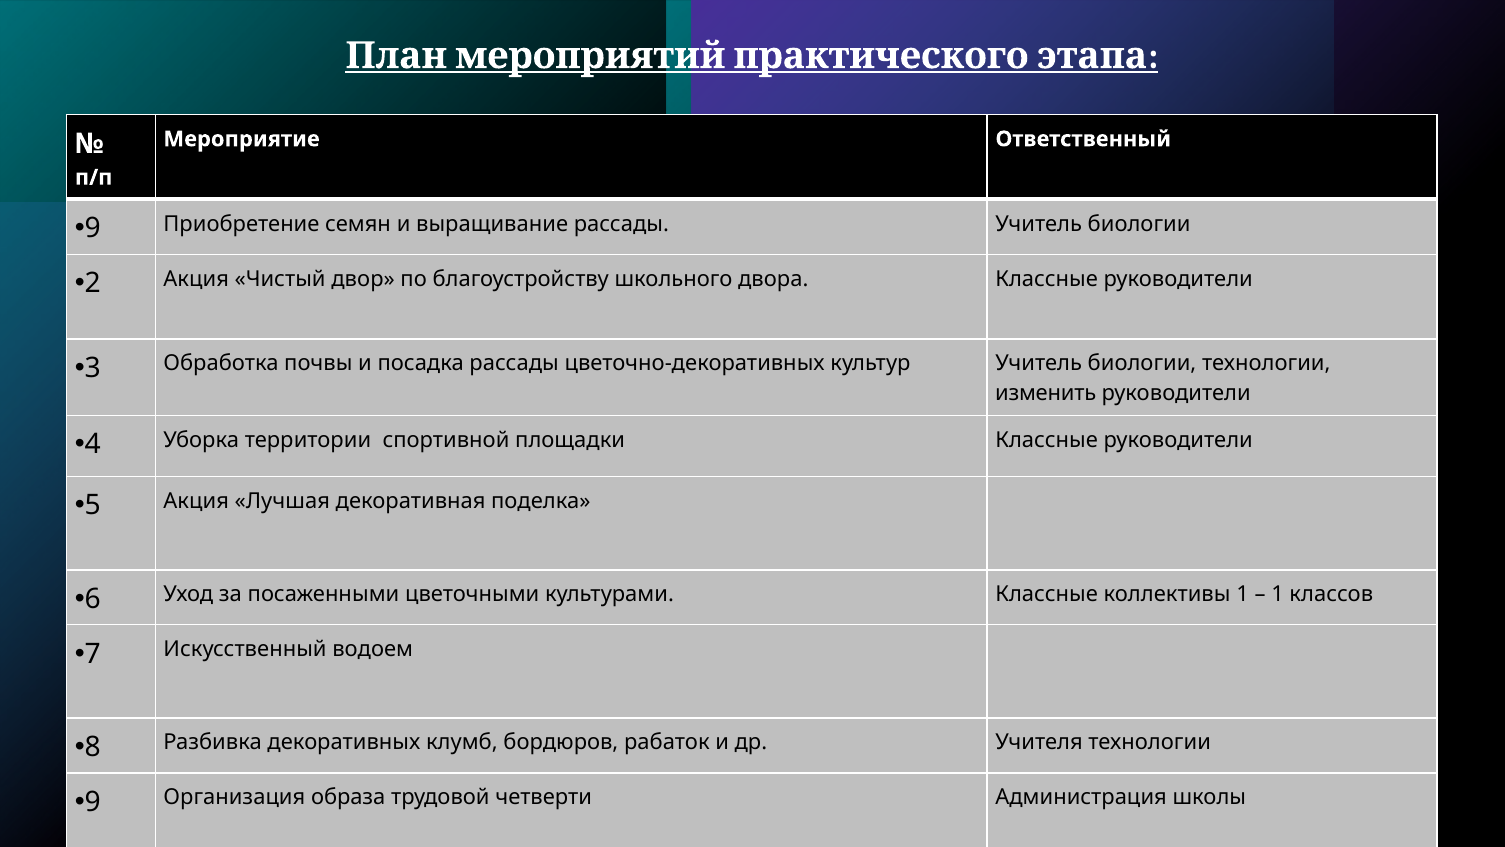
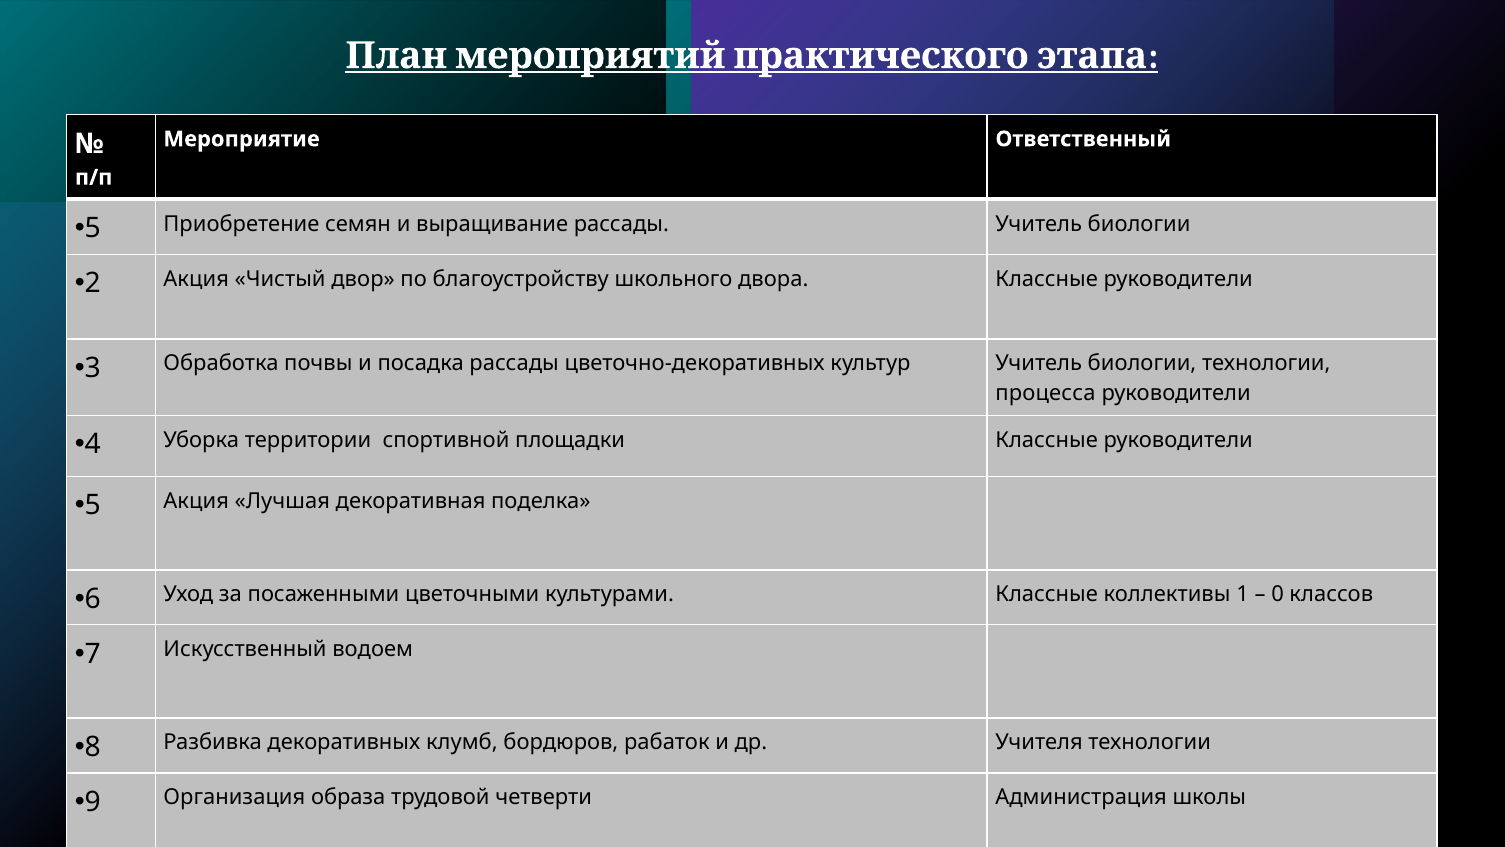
9 at (93, 228): 9 -> 5
изменить: изменить -> процесса
1 at (1278, 594): 1 -> 0
